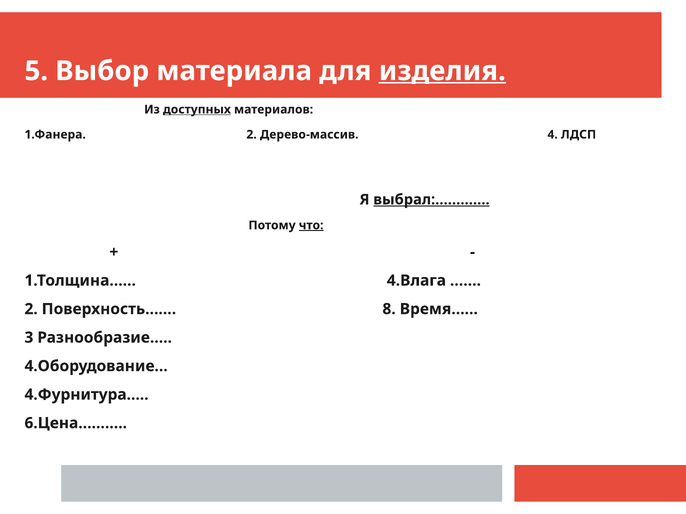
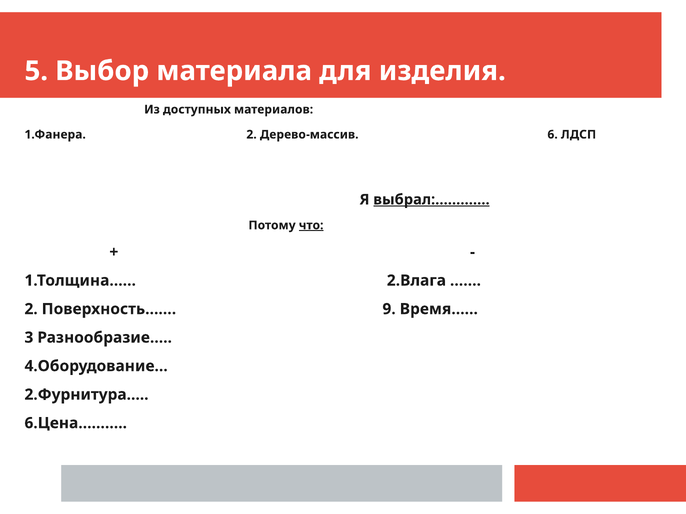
изделия underline: present -> none
доступных underline: present -> none
4: 4 -> 6
4.Влага: 4.Влага -> 2.Влага
8: 8 -> 9
4.Фурнитура…: 4.Фурнитура… -> 2.Фурнитура…
